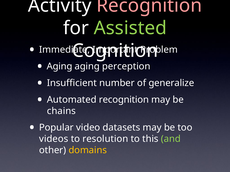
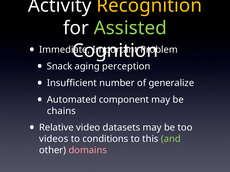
Recognition at (149, 6) colour: pink -> yellow
Aging at (60, 66): Aging -> Snack
Automated recognition: recognition -> component
Popular: Popular -> Relative
resolution: resolution -> conditions
domains colour: yellow -> pink
